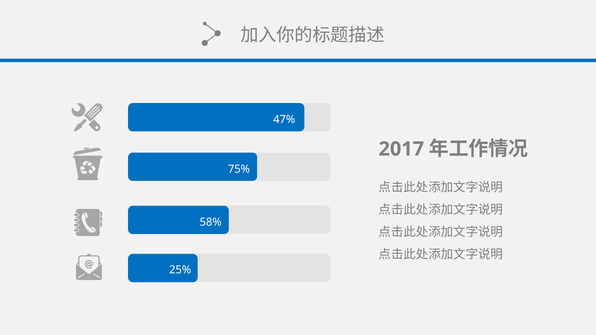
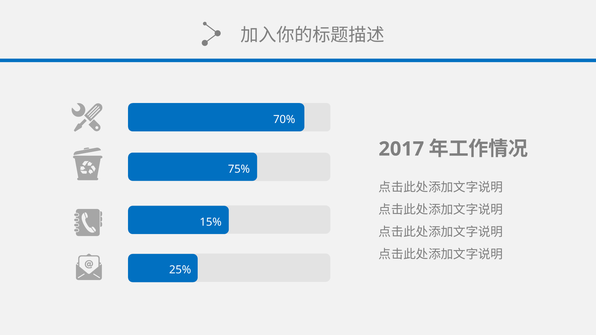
47%: 47% -> 70%
58%: 58% -> 15%
